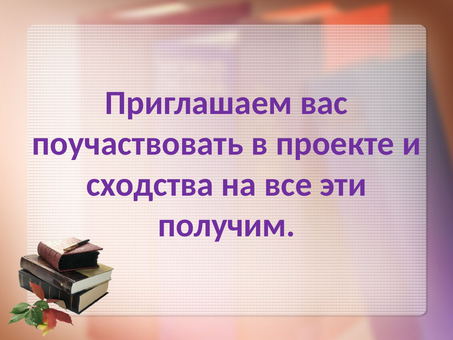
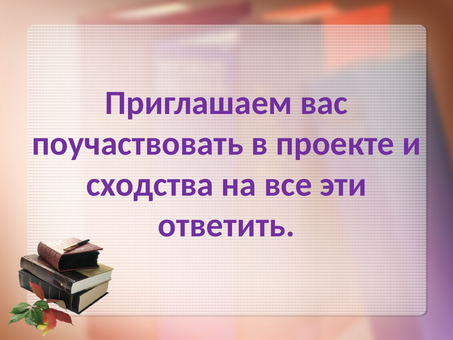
получим: получим -> ответить
